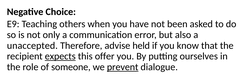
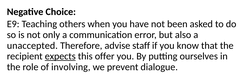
held: held -> staff
someone: someone -> involving
prevent underline: present -> none
